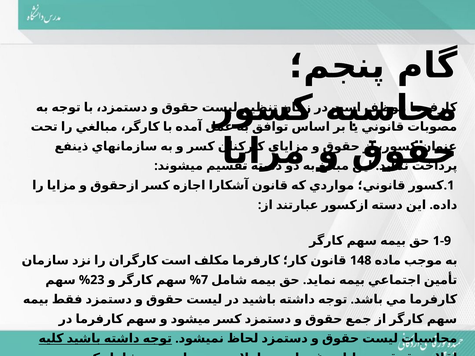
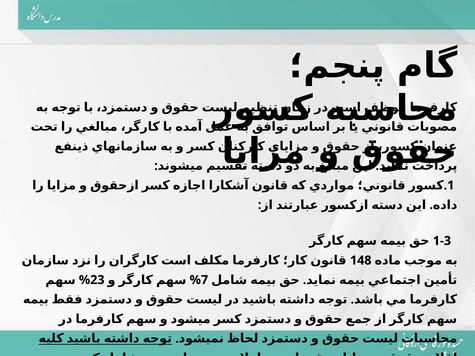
1-9: 1-9 -> 1-3
